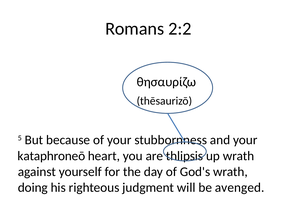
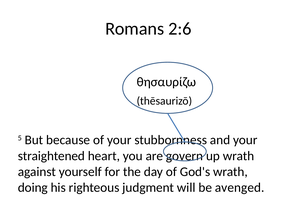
2:2: 2:2 -> 2:6
kataphroneō: kataphroneō -> straightened
thlipsis: thlipsis -> govern
